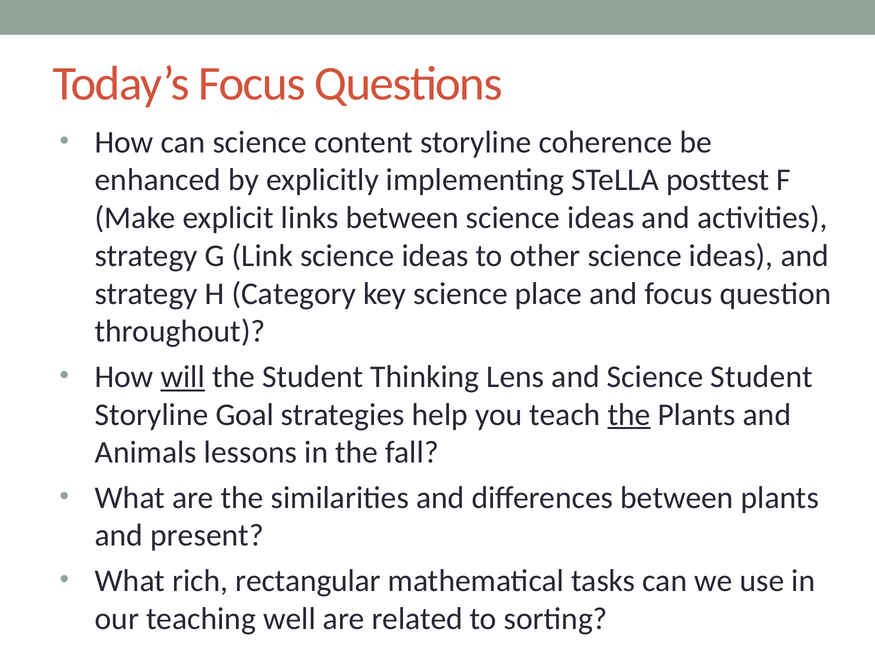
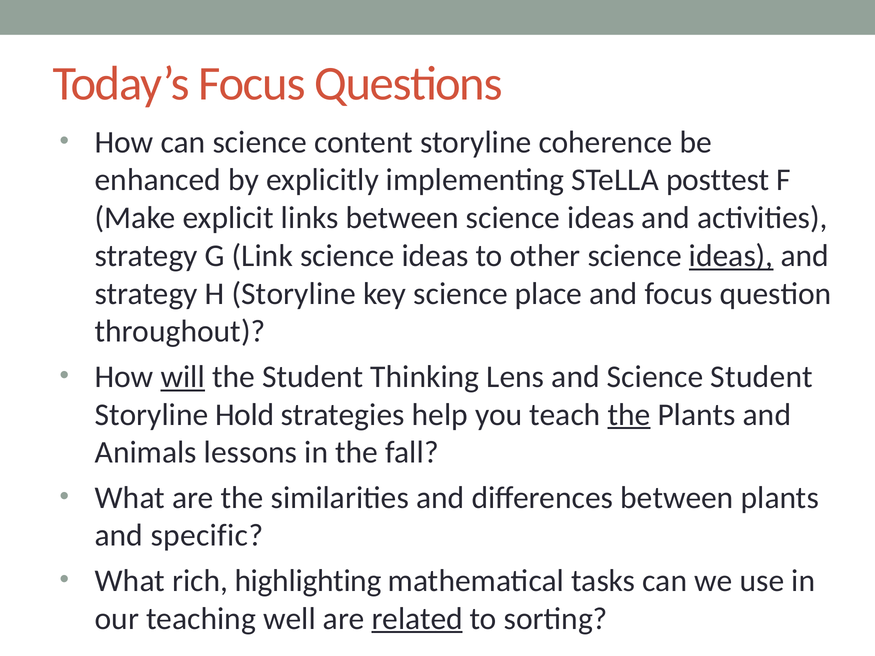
ideas at (731, 256) underline: none -> present
H Category: Category -> Storyline
Goal: Goal -> Hold
present: present -> specific
rectangular: rectangular -> highlighting
related underline: none -> present
